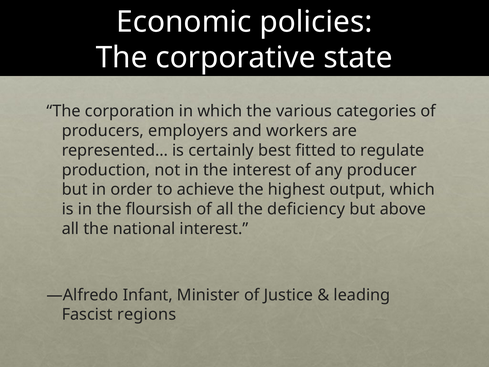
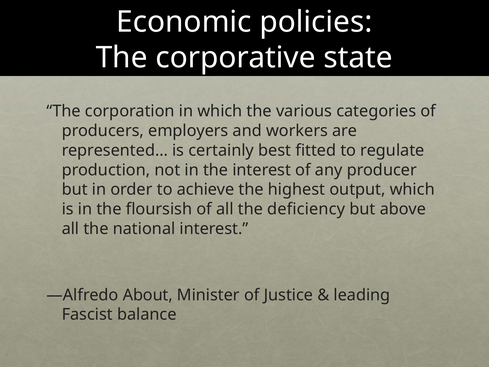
Infant: Infant -> About
regions: regions -> balance
